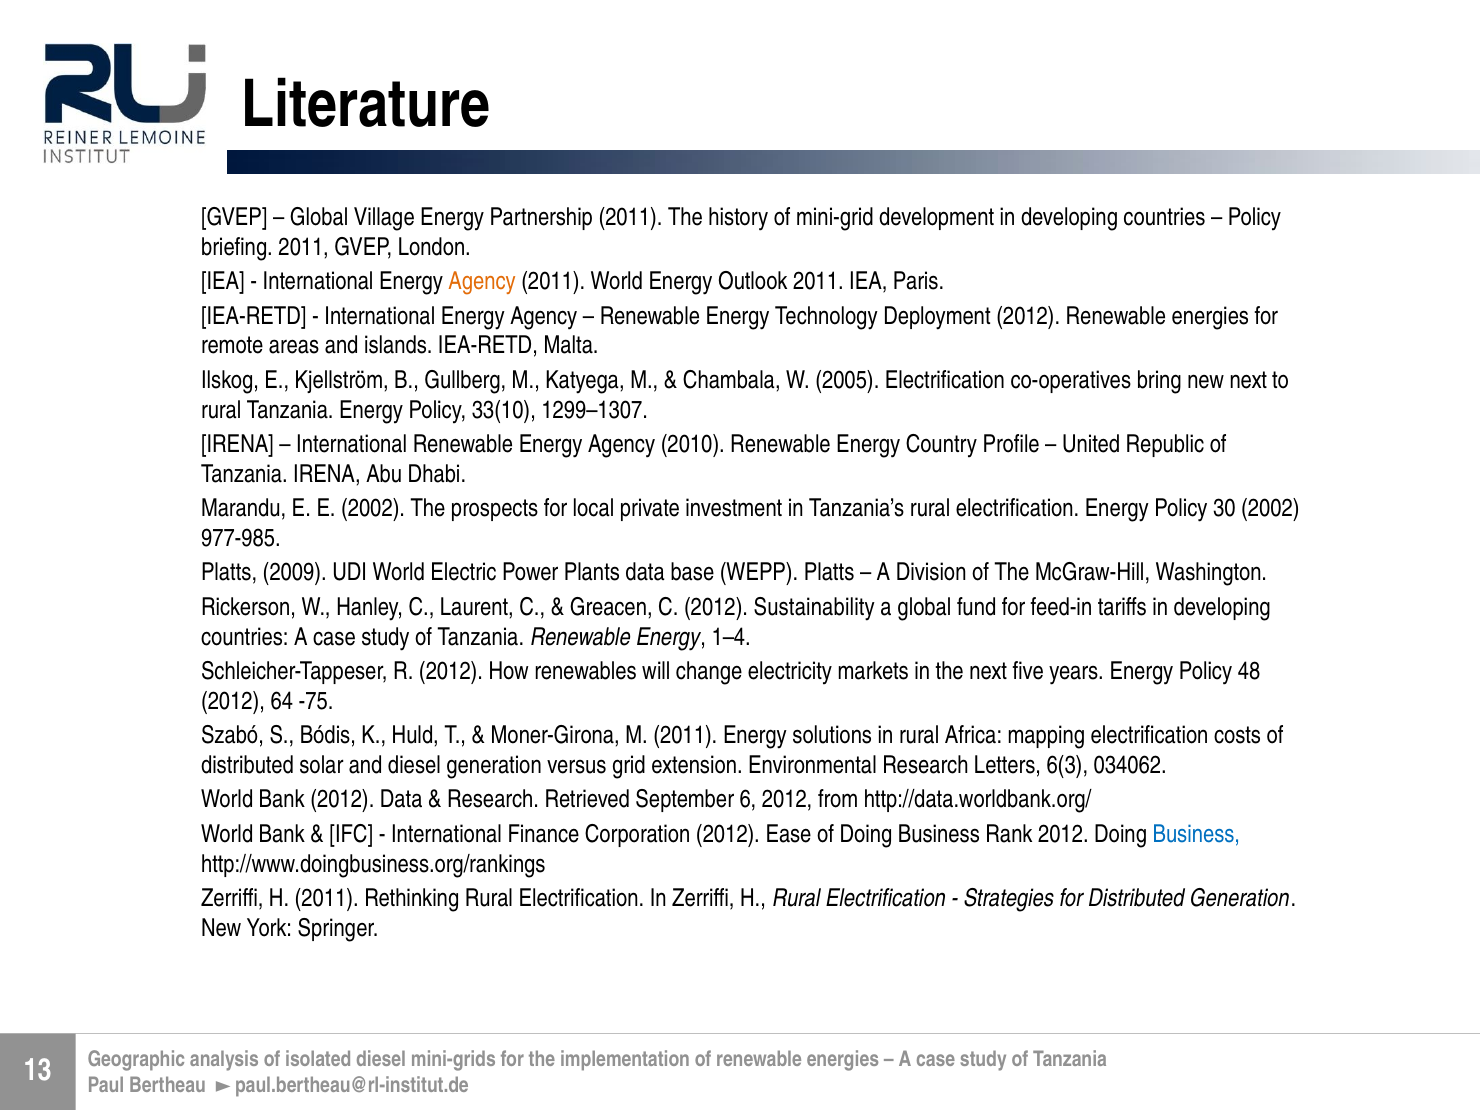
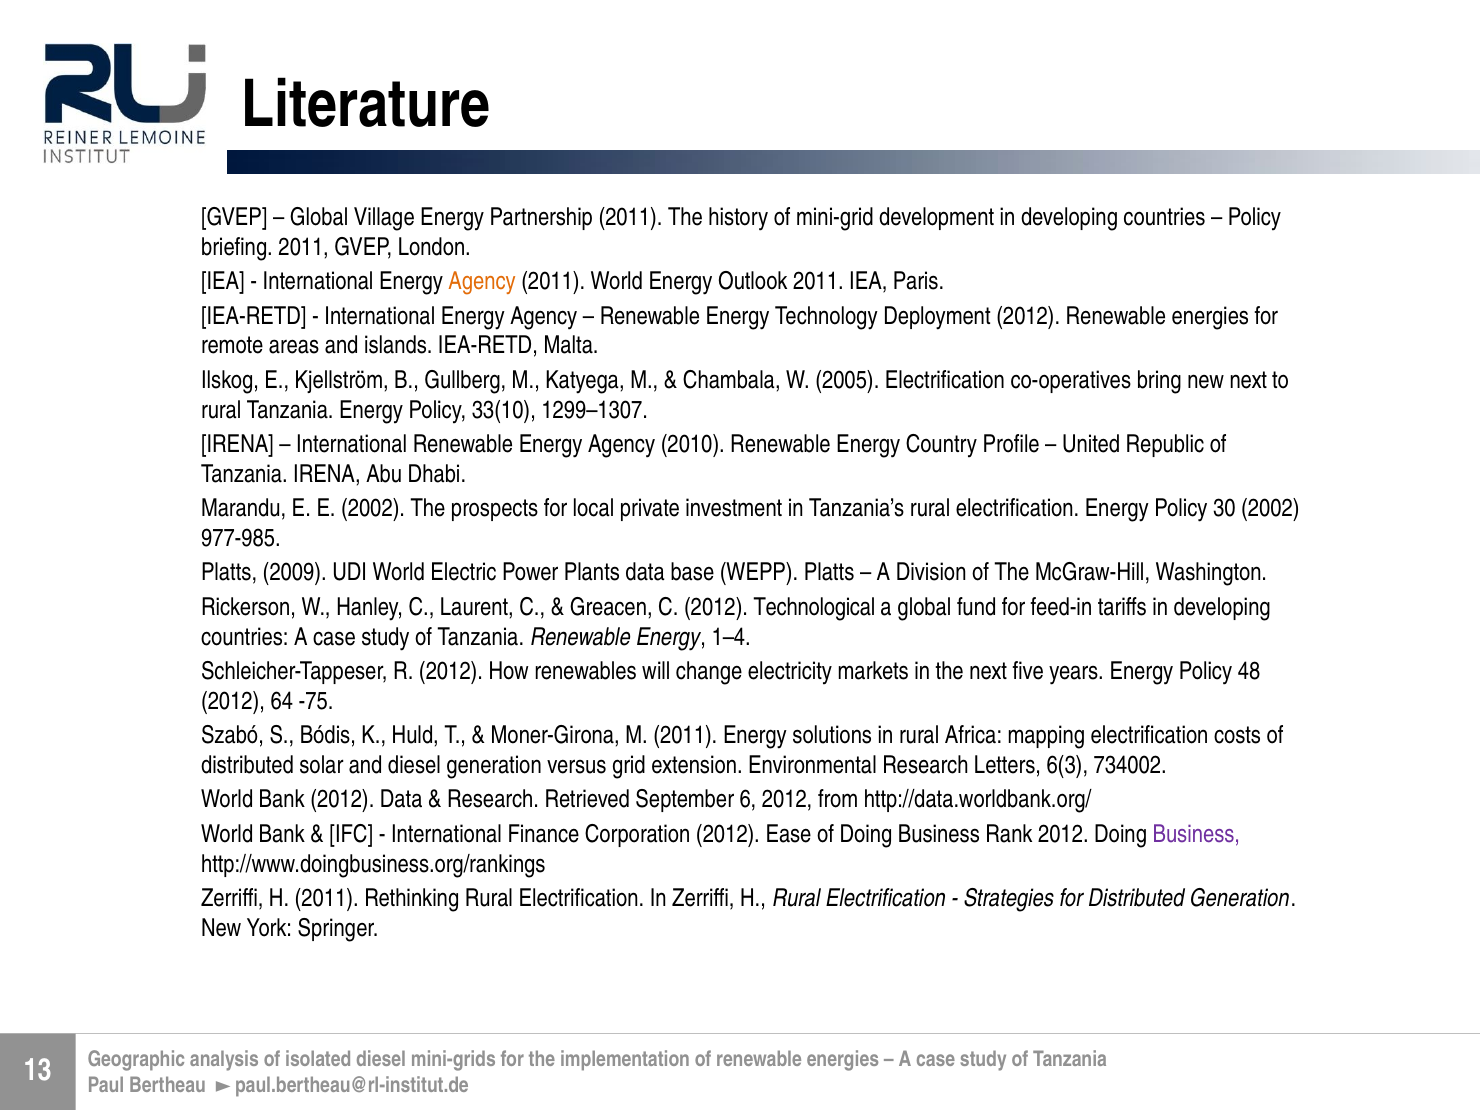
Sustainability: Sustainability -> Technological
034062: 034062 -> 734002
Business at (1196, 834) colour: blue -> purple
